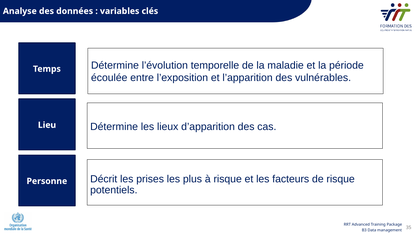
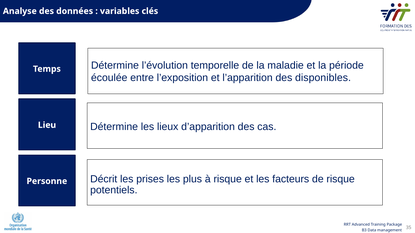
vulnérables: vulnérables -> disponibles
